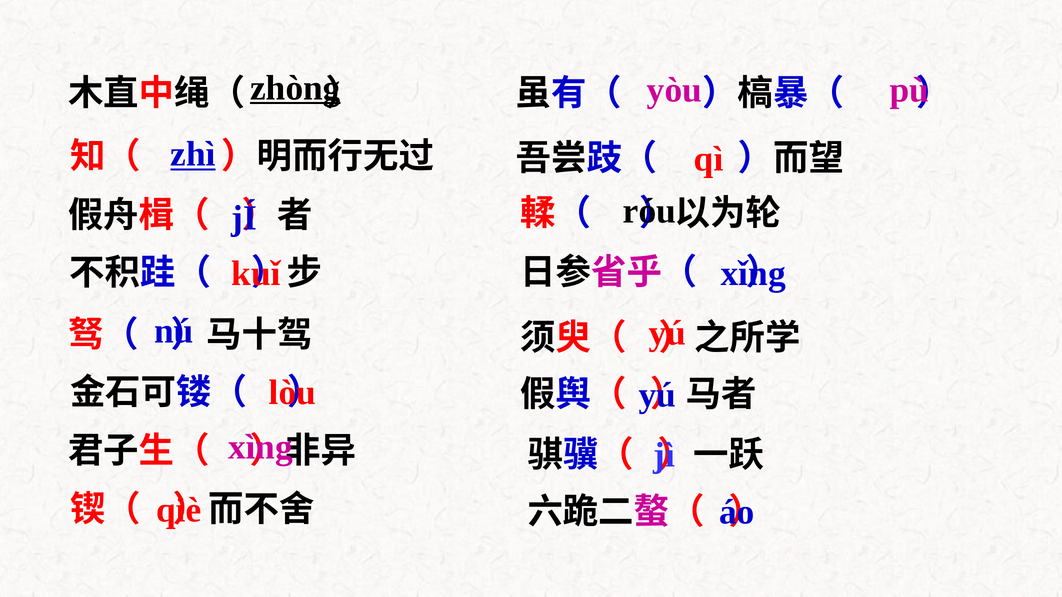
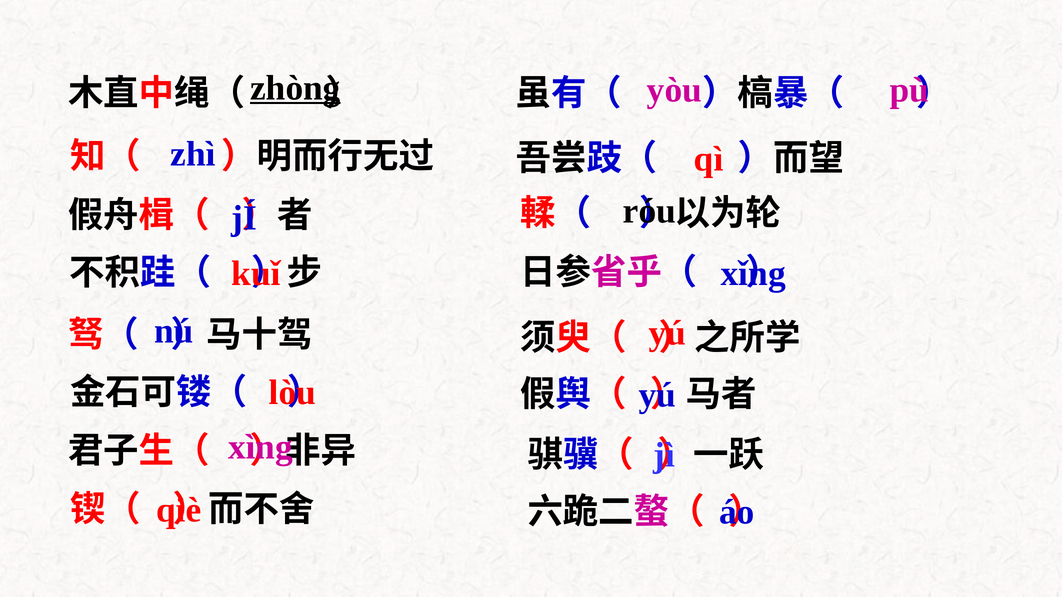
zhì underline: present -> none
